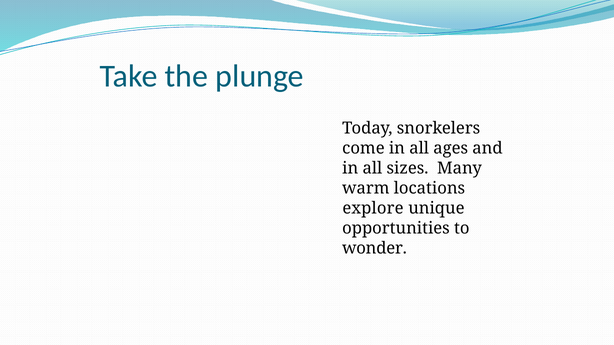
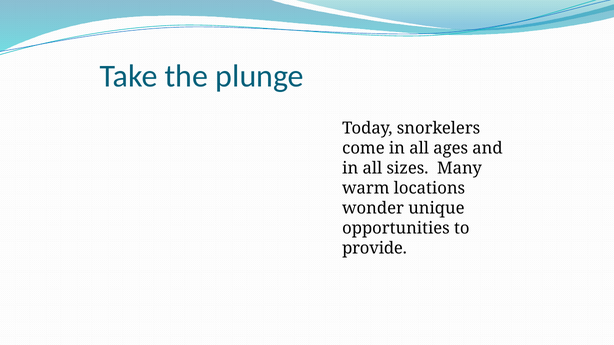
explore: explore -> wonder
wonder: wonder -> provide
